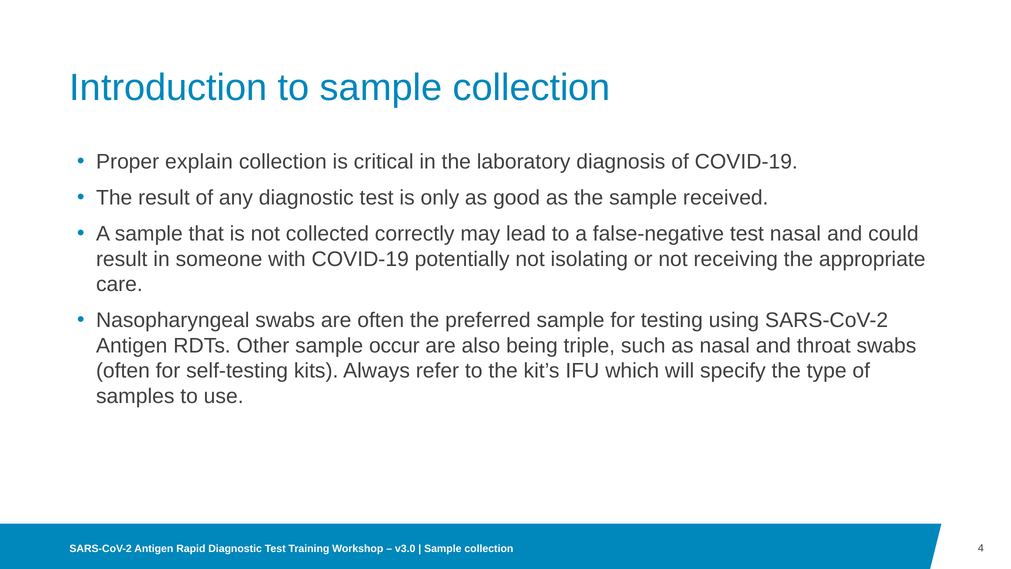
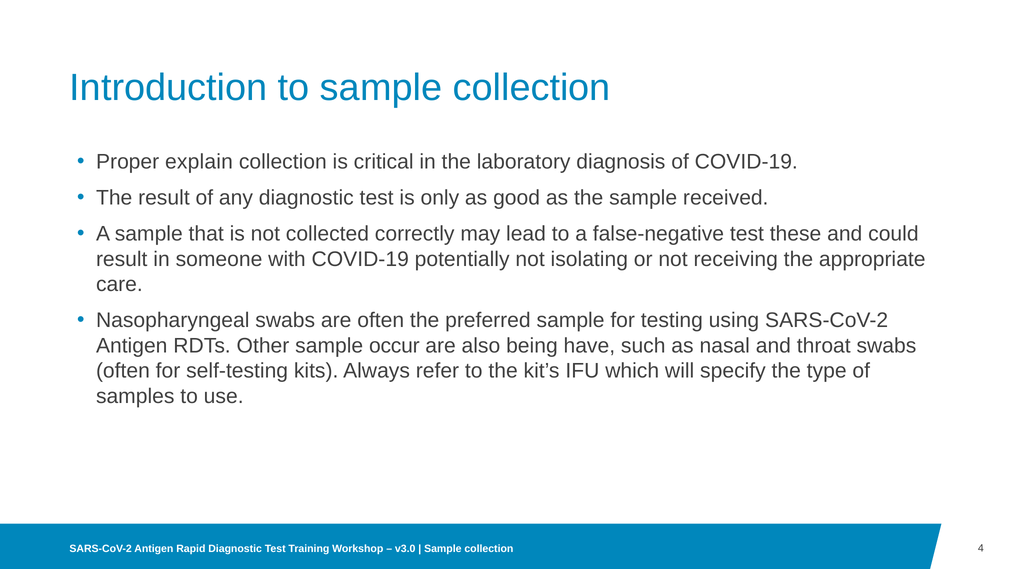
test nasal: nasal -> these
triple: triple -> have
